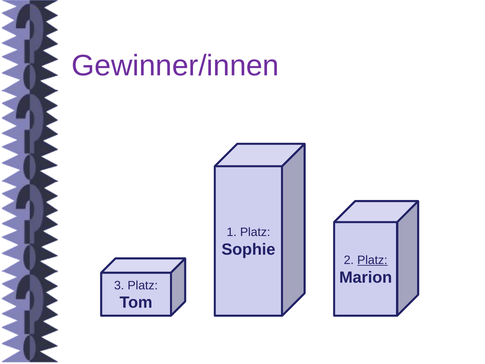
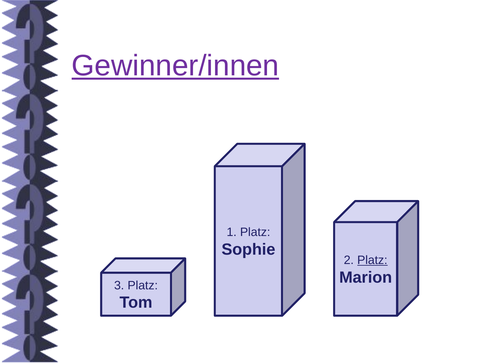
Gewinner/innen underline: none -> present
